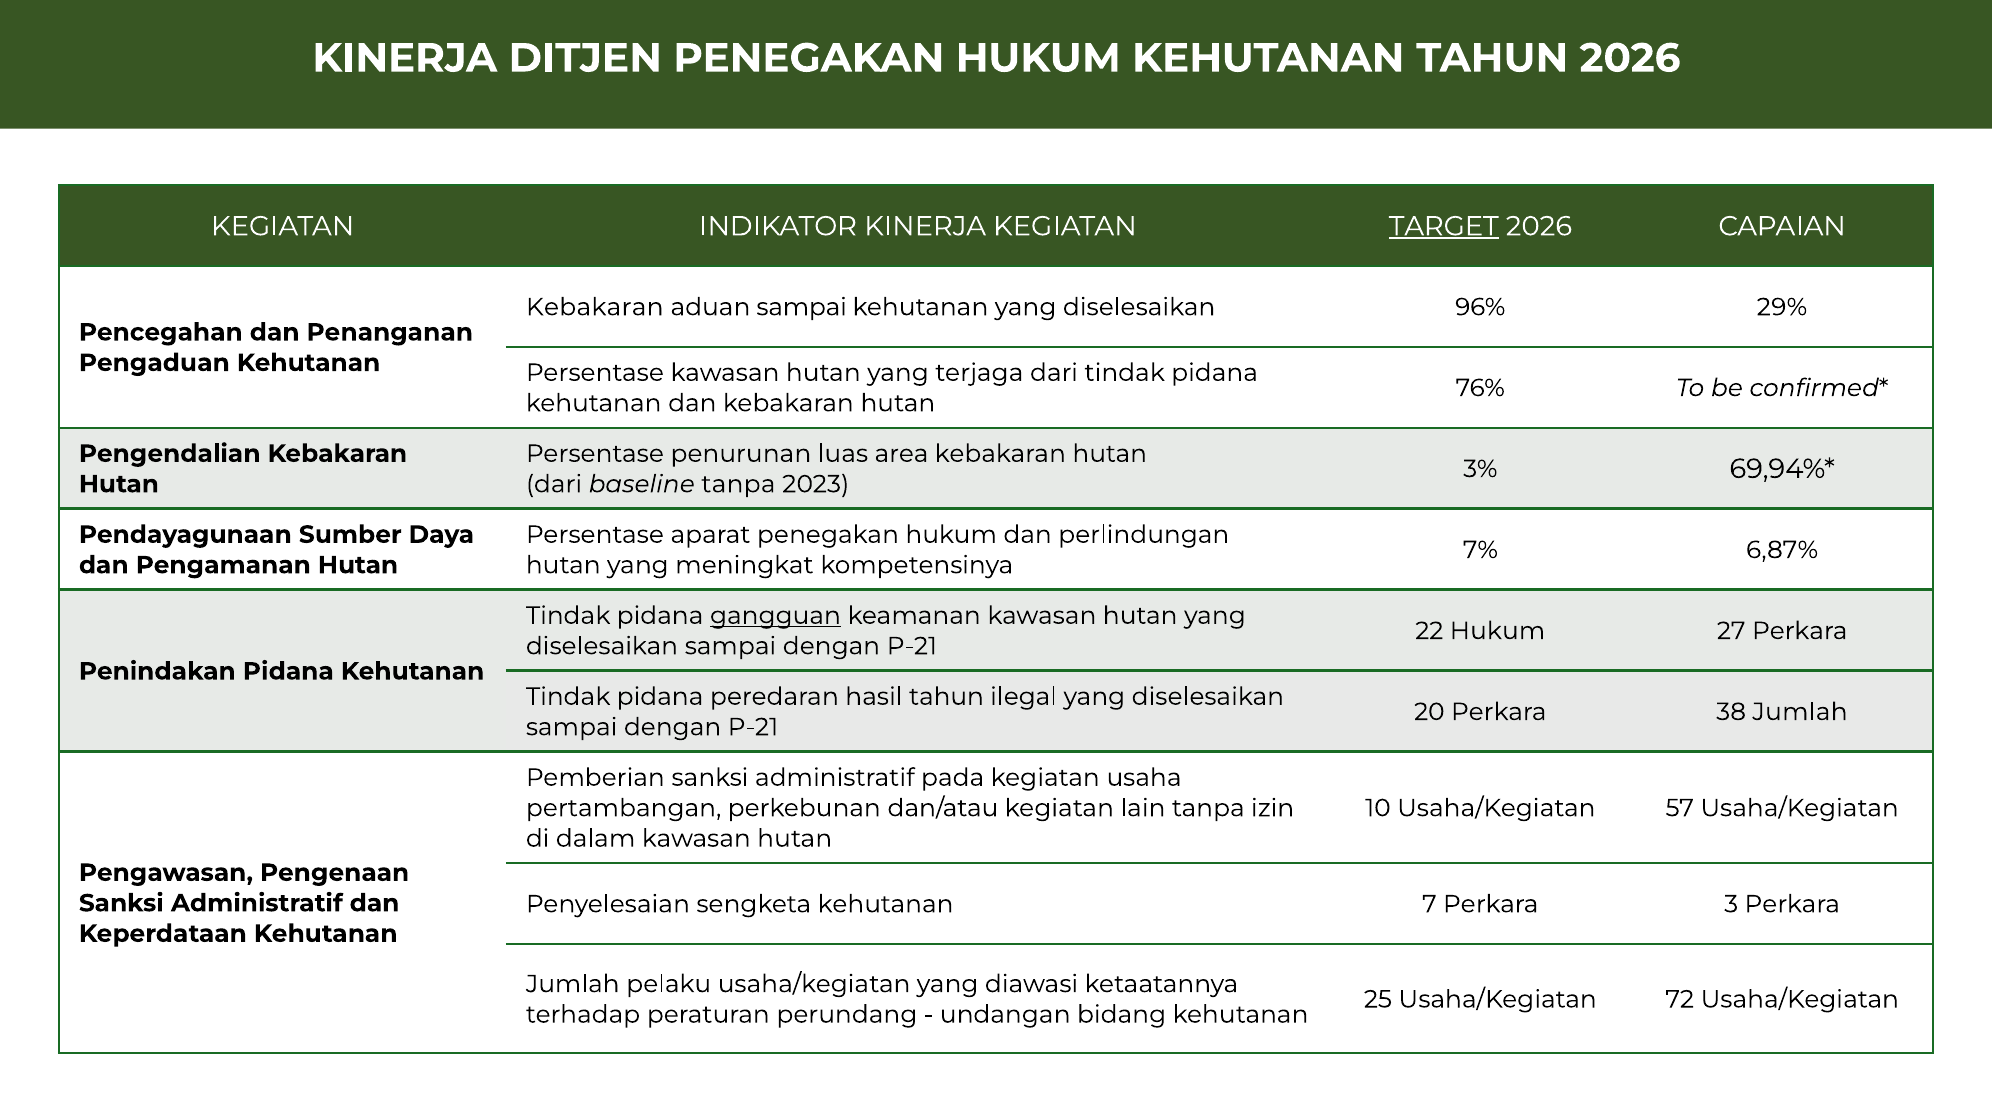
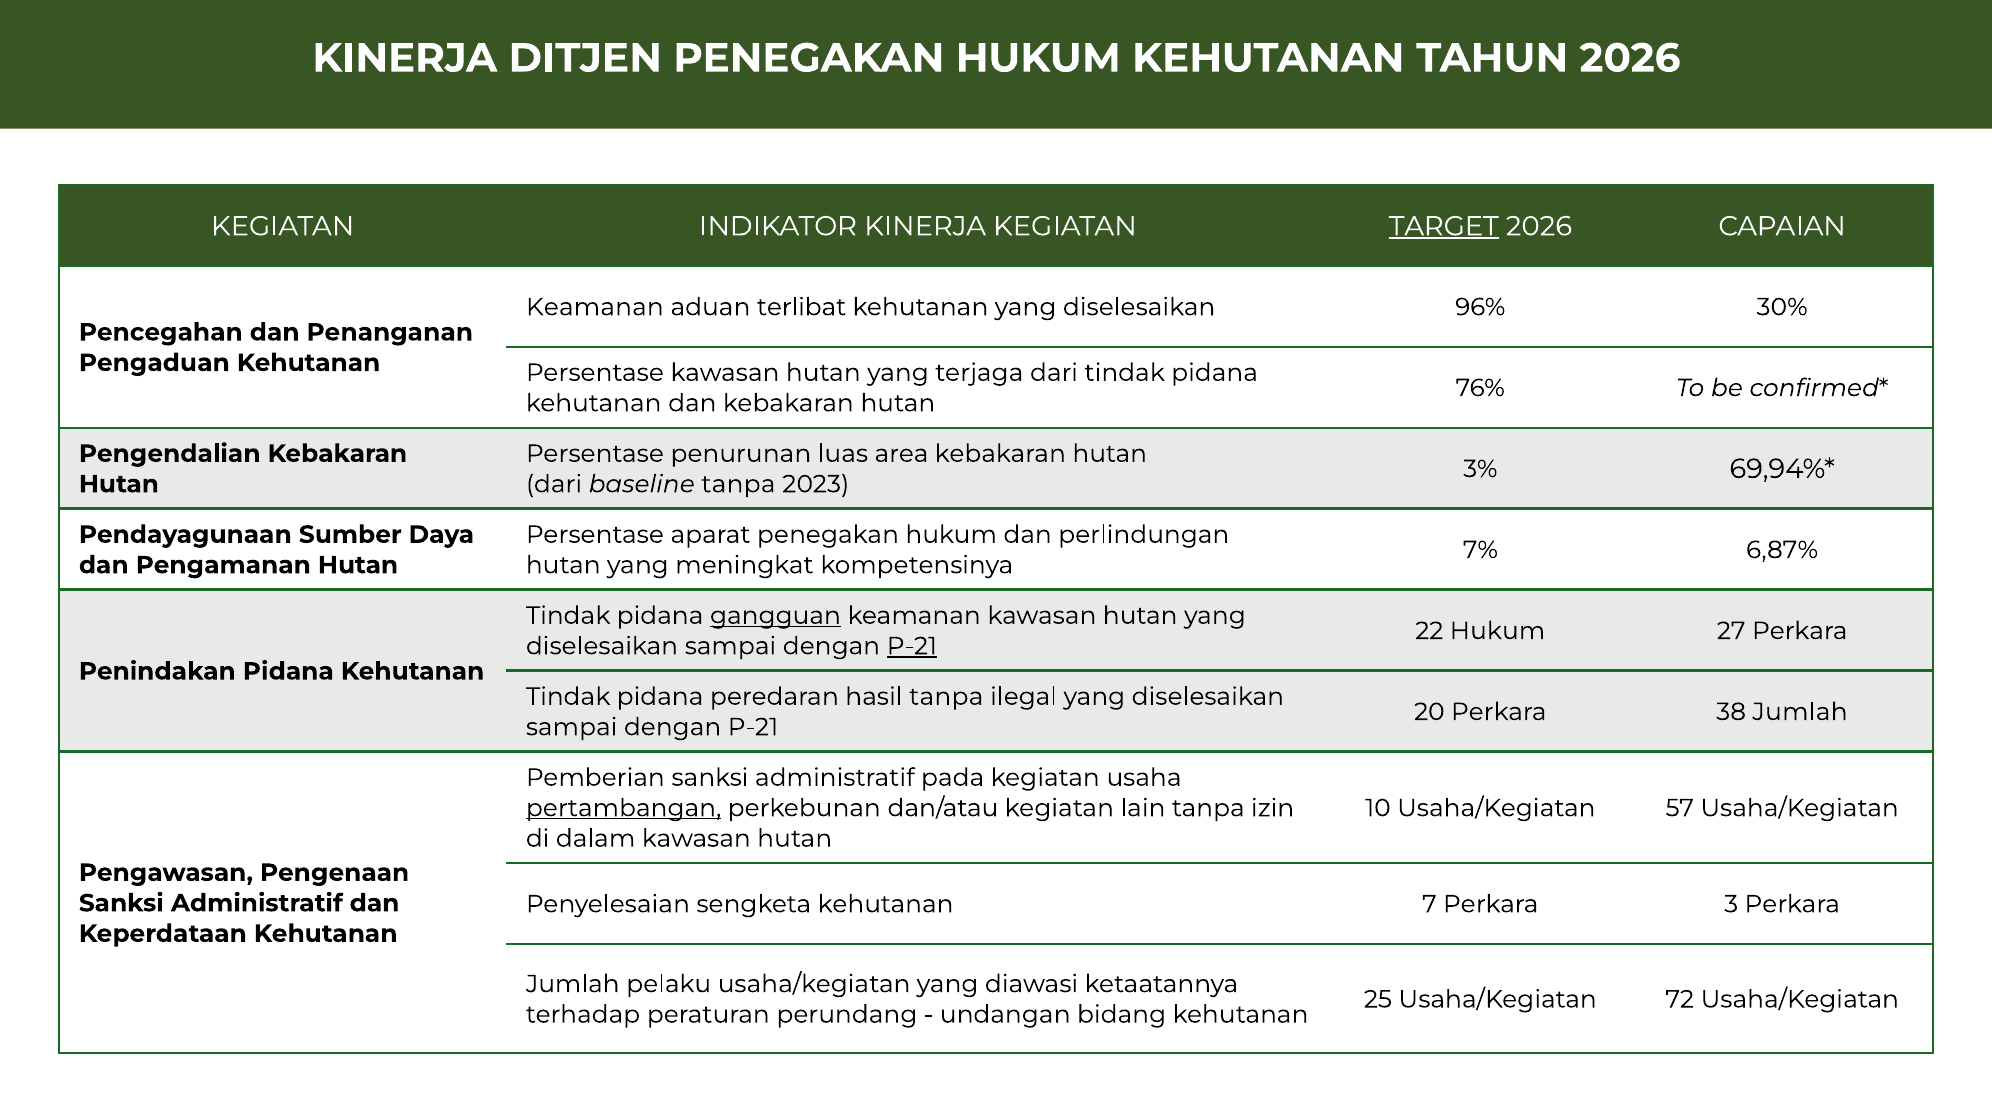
Kebakaran at (595, 307): Kebakaran -> Keamanan
aduan sampai: sampai -> terlibat
29%: 29% -> 30%
P-21 at (912, 646) underline: none -> present
hasil tahun: tahun -> tanpa
pertambangan underline: none -> present
